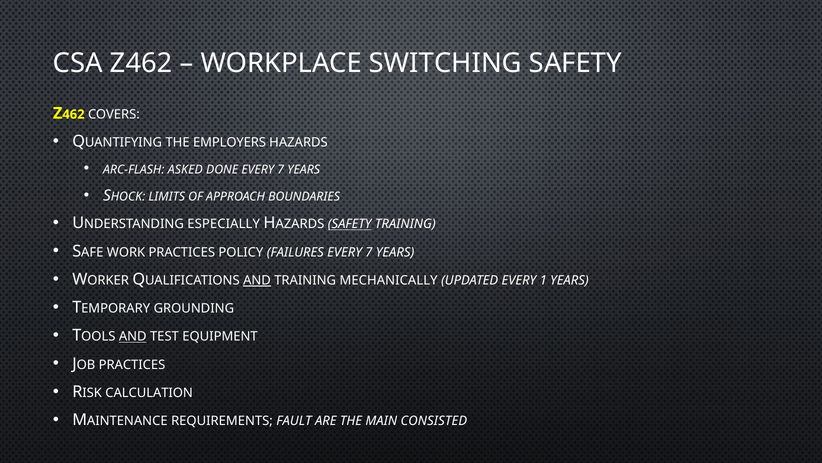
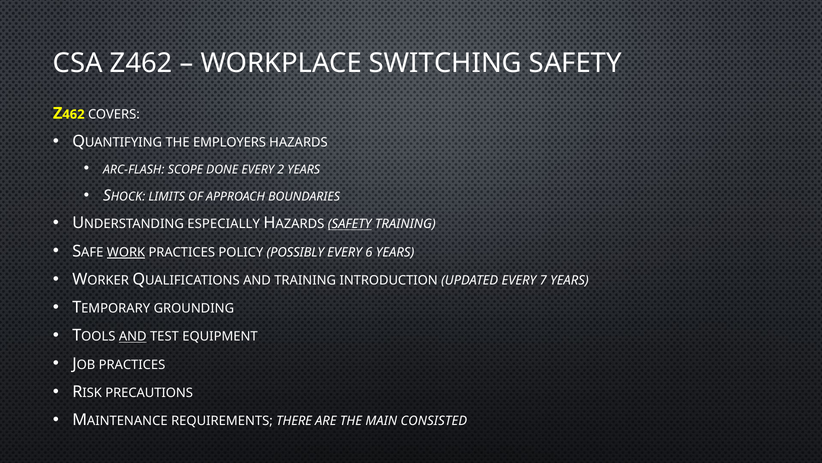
ASKED: ASKED -> SCOPE
DONE EVERY 7: 7 -> 2
WORK underline: none -> present
FAILURES: FAILURES -> POSSIBLY
7 at (369, 252): 7 -> 6
AND at (257, 280) underline: present -> none
MECHANICALLY: MECHANICALLY -> INTRODUCTION
1: 1 -> 7
CALCULATION: CALCULATION -> PRECAUTIONS
FAULT: FAULT -> THERE
